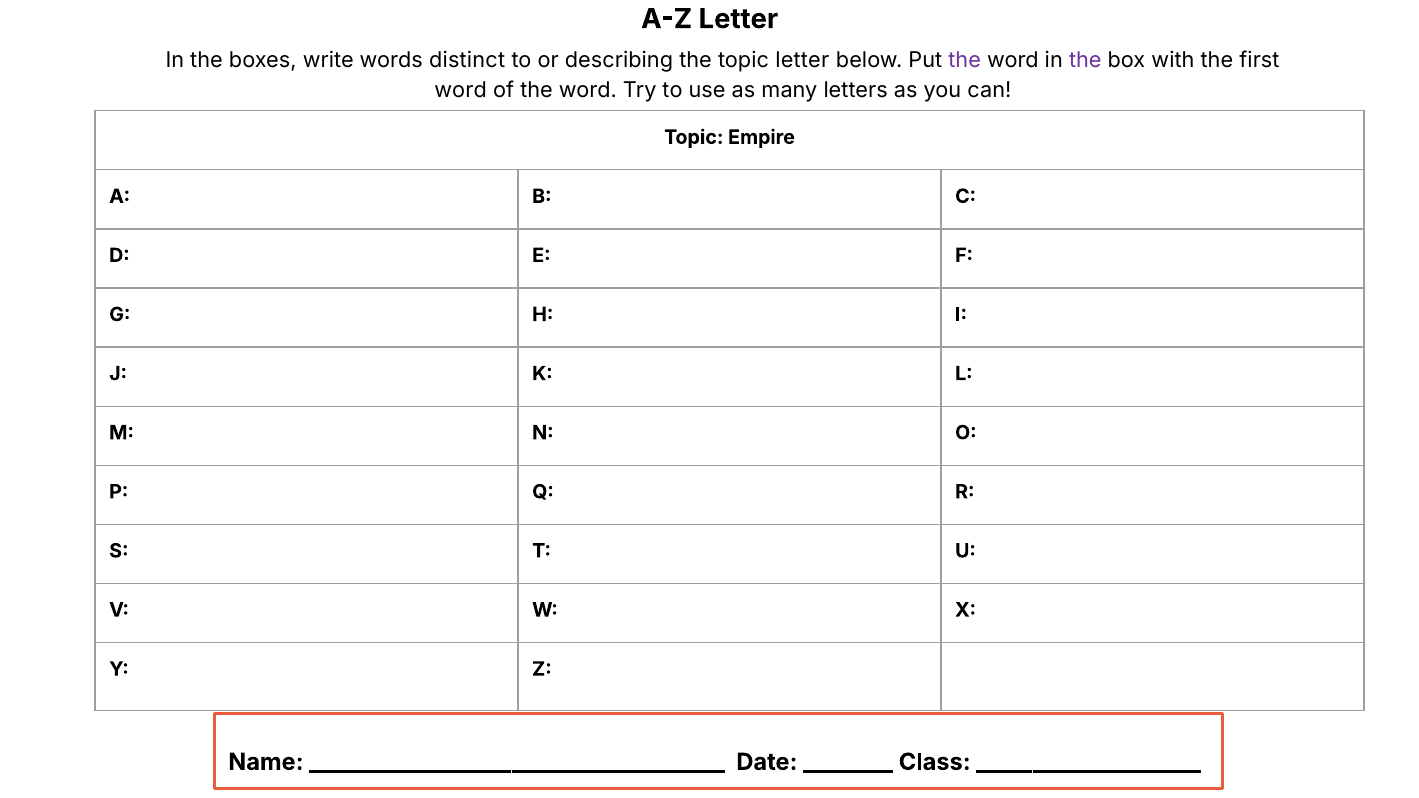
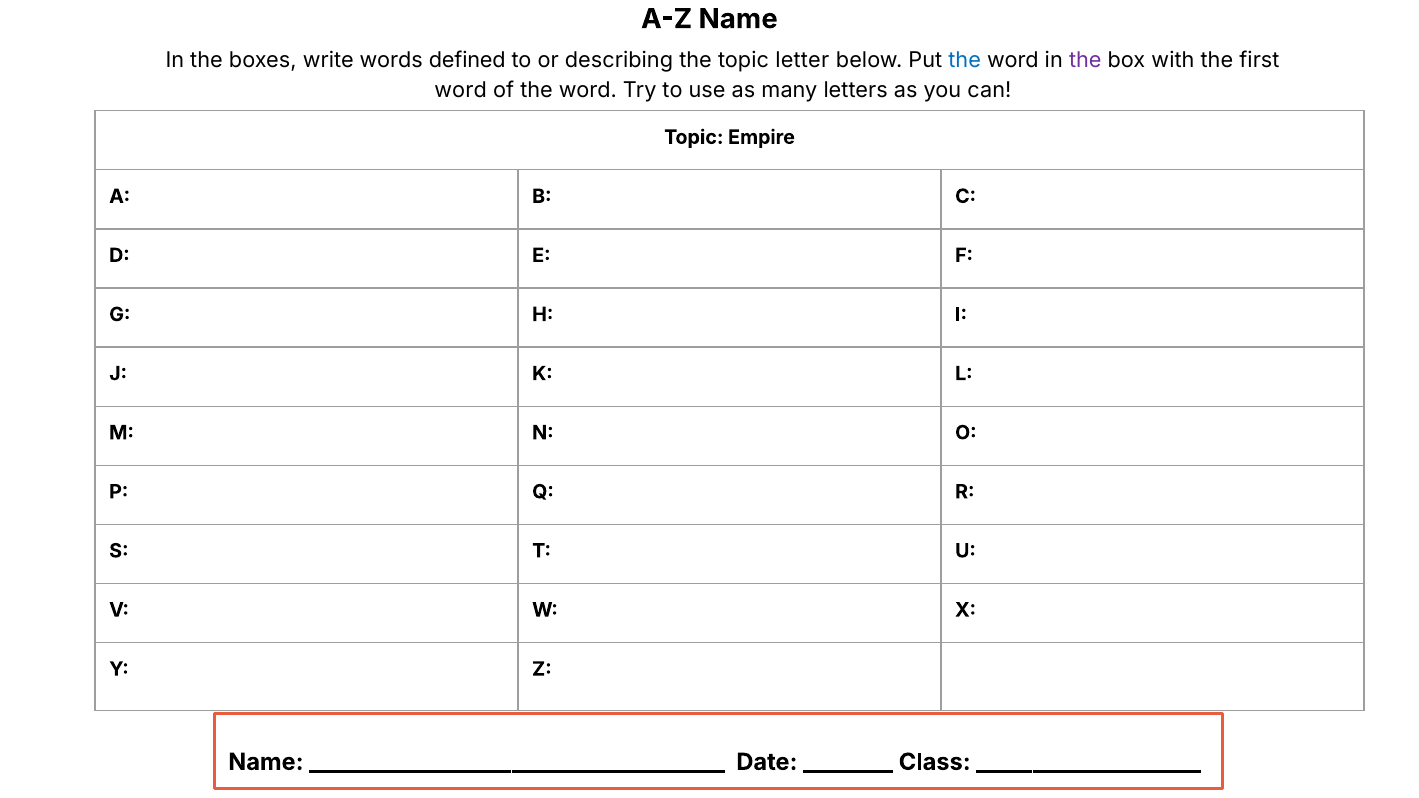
A-Z Letter: Letter -> Name
distinct: distinct -> defined
the at (965, 61) colour: purple -> blue
